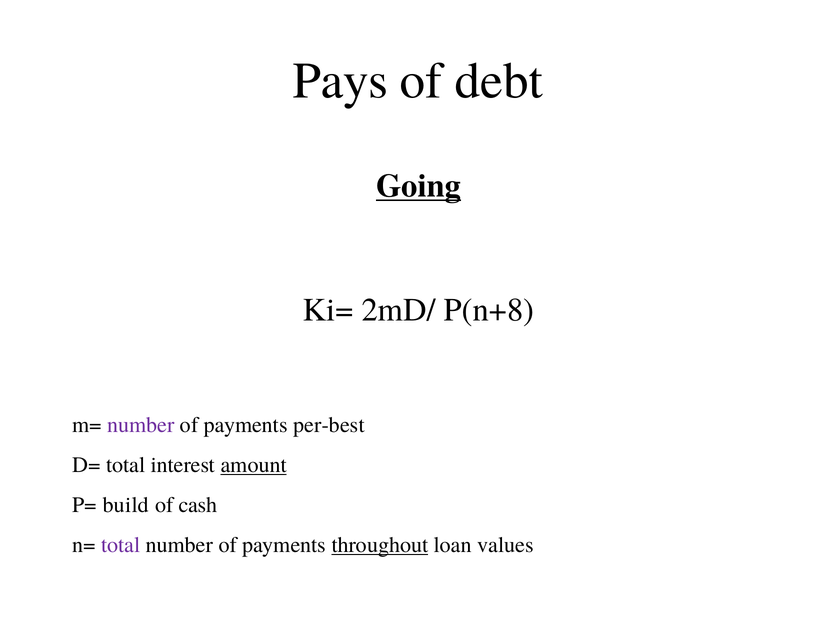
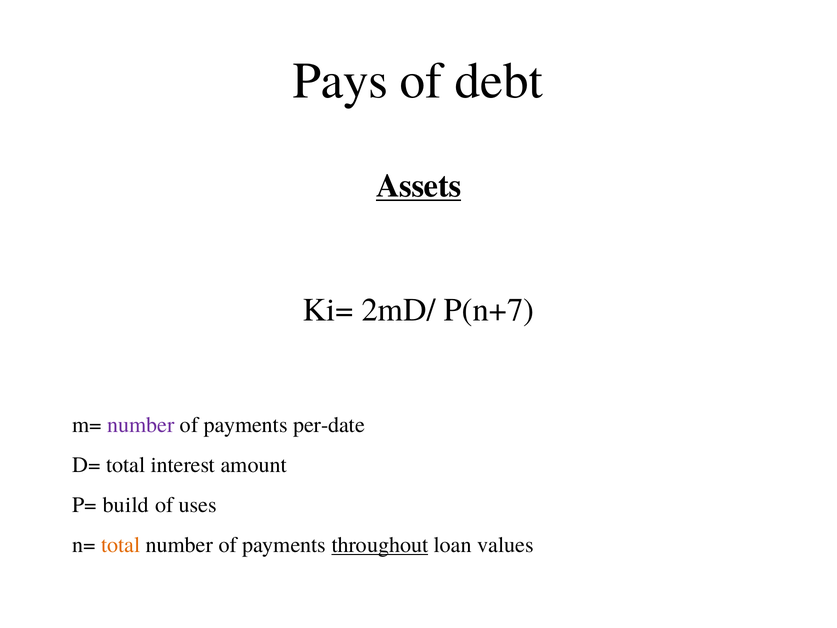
Going: Going -> Assets
P(n+8: P(n+8 -> P(n+7
per-best: per-best -> per-date
amount underline: present -> none
cash: cash -> uses
total at (121, 545) colour: purple -> orange
